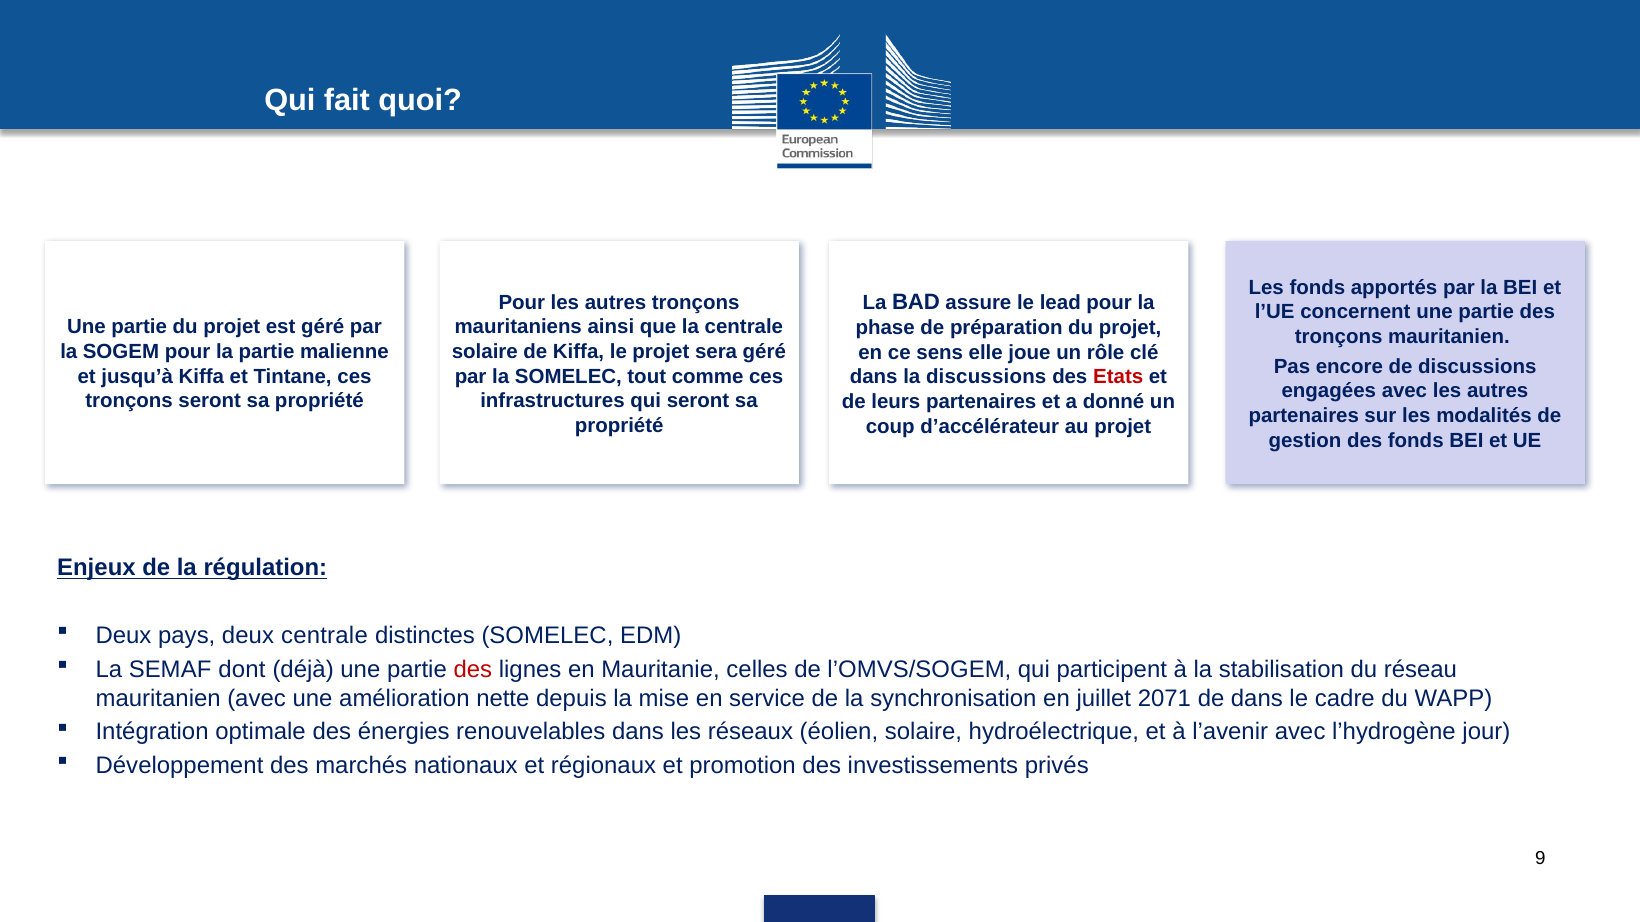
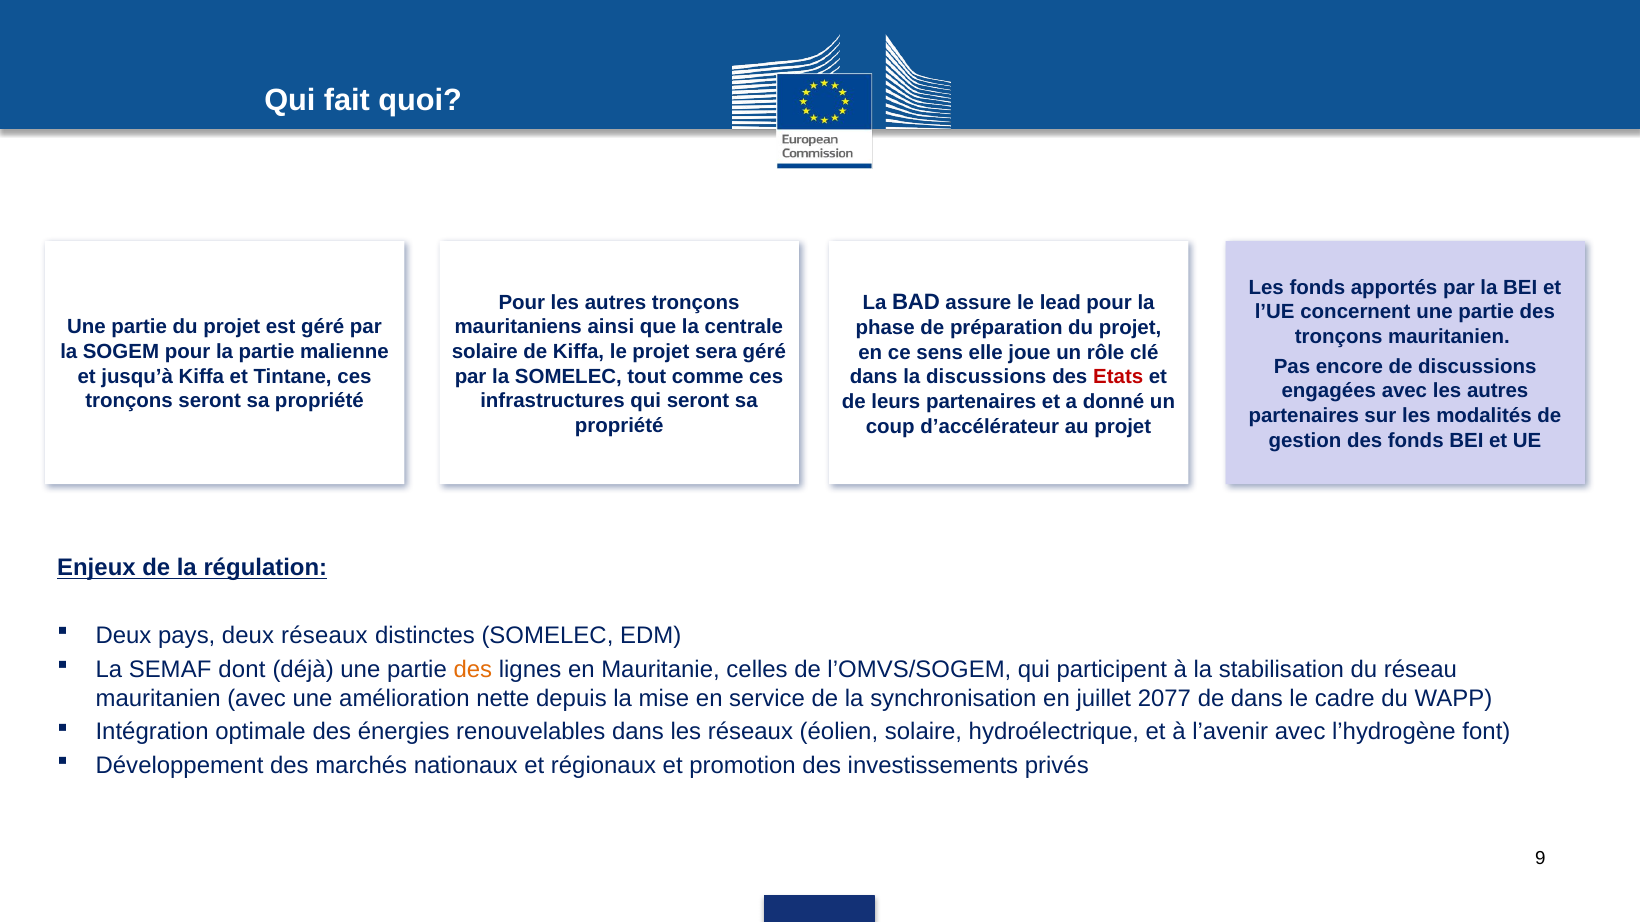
deux centrale: centrale -> réseaux
des at (473, 670) colour: red -> orange
2071: 2071 -> 2077
jour: jour -> font
